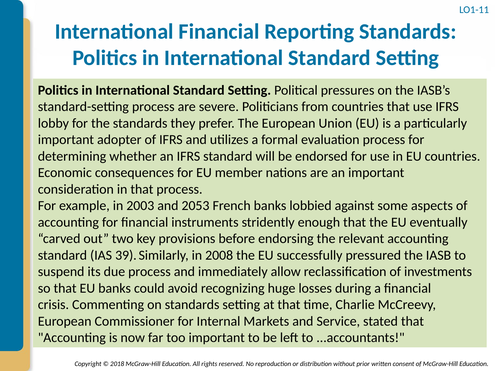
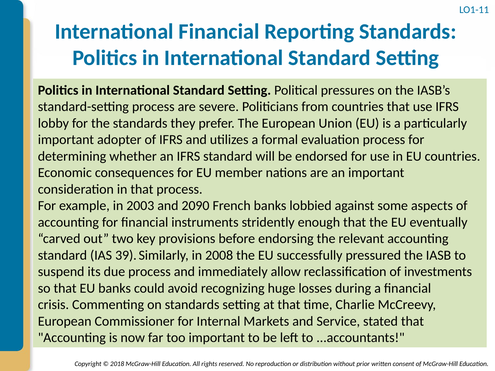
2053: 2053 -> 2090
